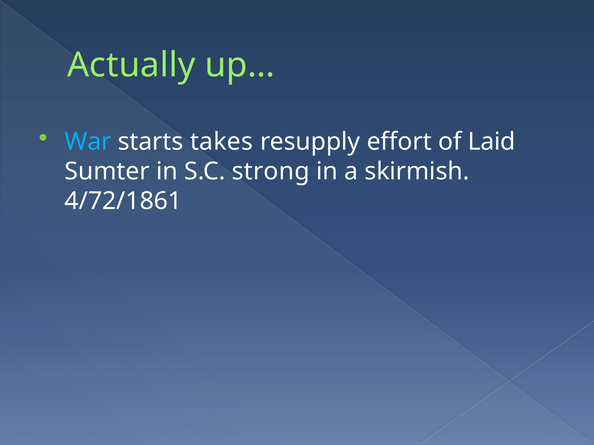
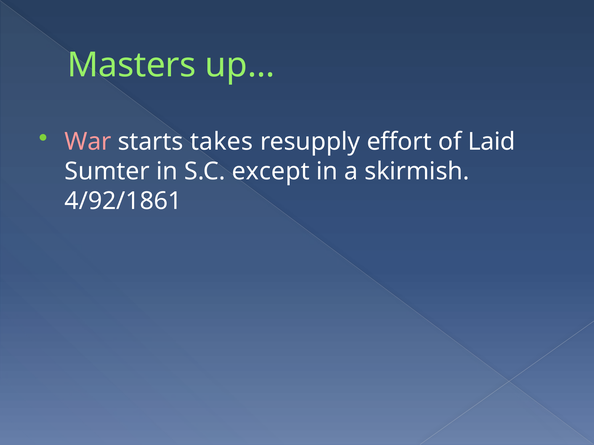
Actually: Actually -> Masters
War colour: light blue -> pink
strong: strong -> except
4/72/1861: 4/72/1861 -> 4/92/1861
